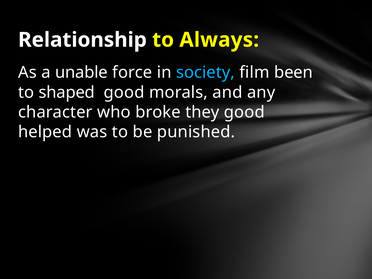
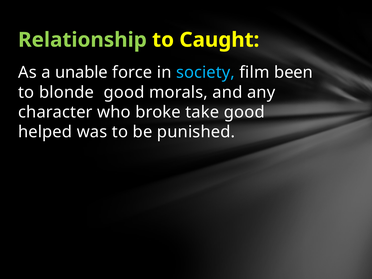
Relationship colour: white -> light green
Always: Always -> Caught
shaped: shaped -> blonde
they: they -> take
